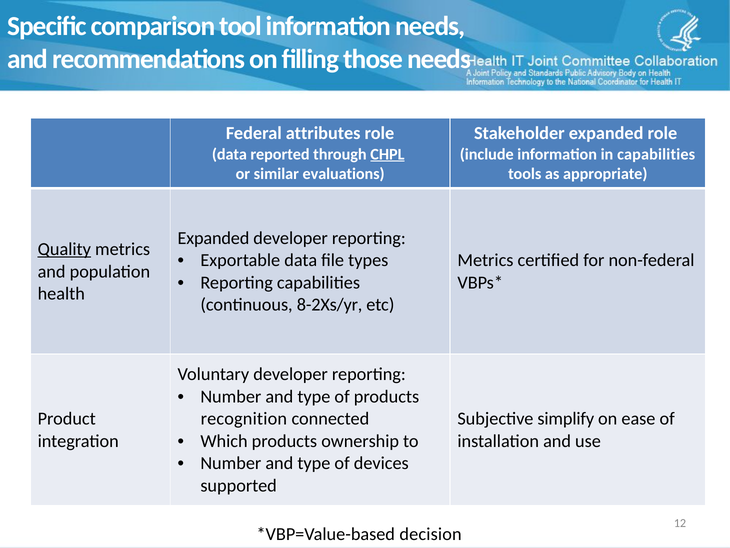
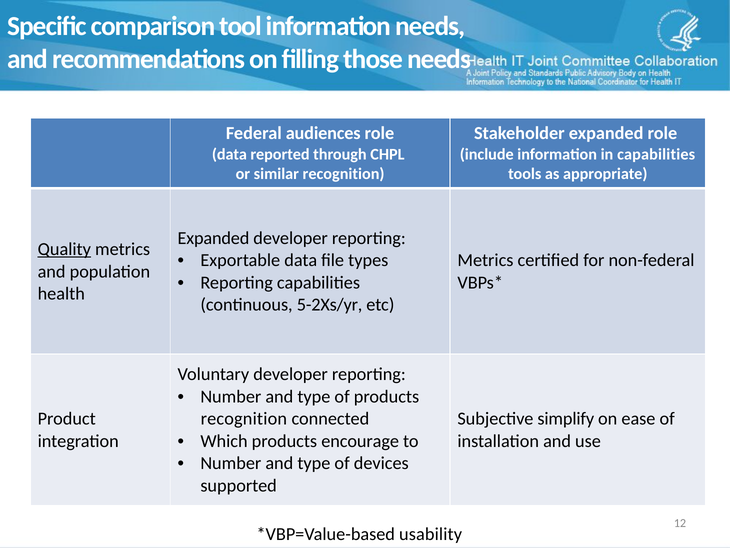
attributes: attributes -> audiences
CHPL underline: present -> none
similar evaluations: evaluations -> recognition
8-2Xs/yr: 8-2Xs/yr -> 5-2Xs/yr
ownership: ownership -> encourage
decision: decision -> usability
